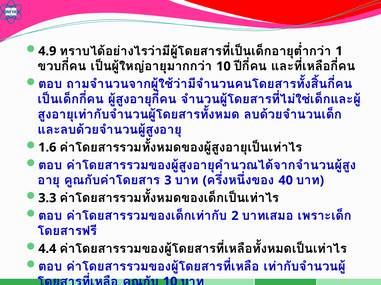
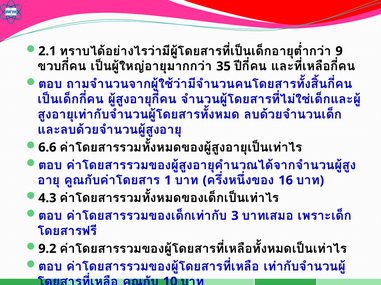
4.9: 4.9 -> 2.1
1: 1 -> 9
10 at (223, 66): 10 -> 35
1.6: 1.6 -> 6.6
3: 3 -> 1
40: 40 -> 16
3.3: 3.3 -> 4.3
2: 2 -> 3
4.4: 4.4 -> 9.2
